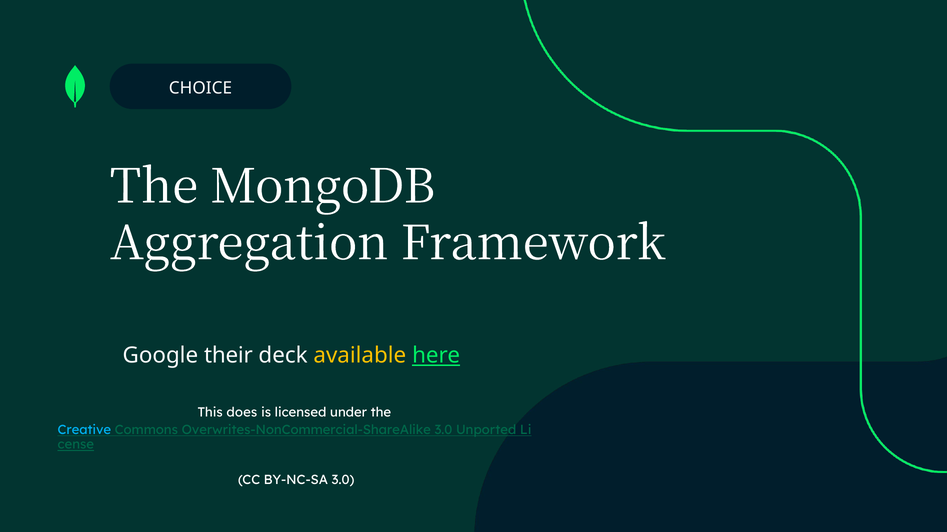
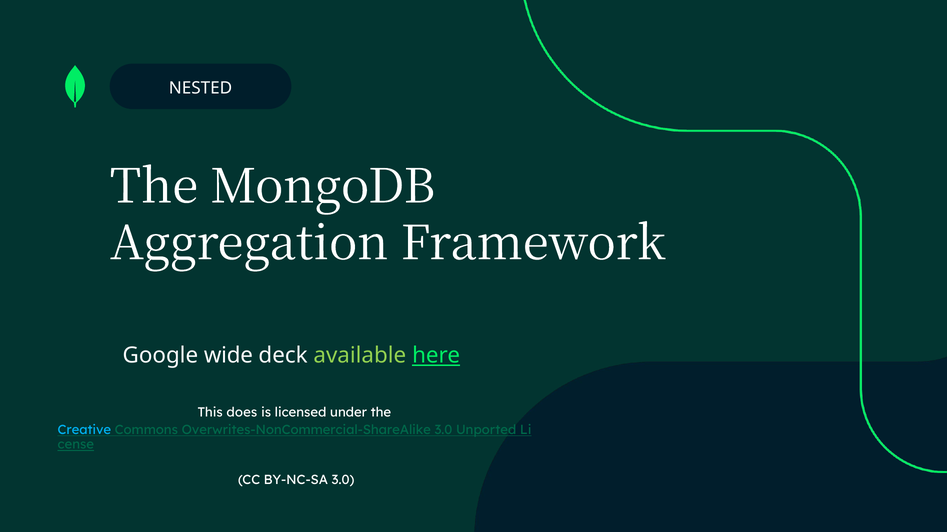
CHOICE: CHOICE -> NESTED
their: their -> wide
available colour: yellow -> light green
